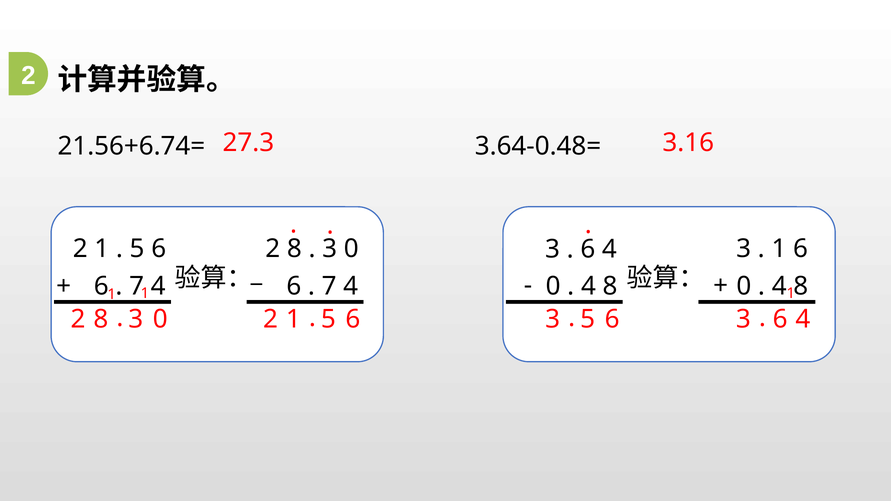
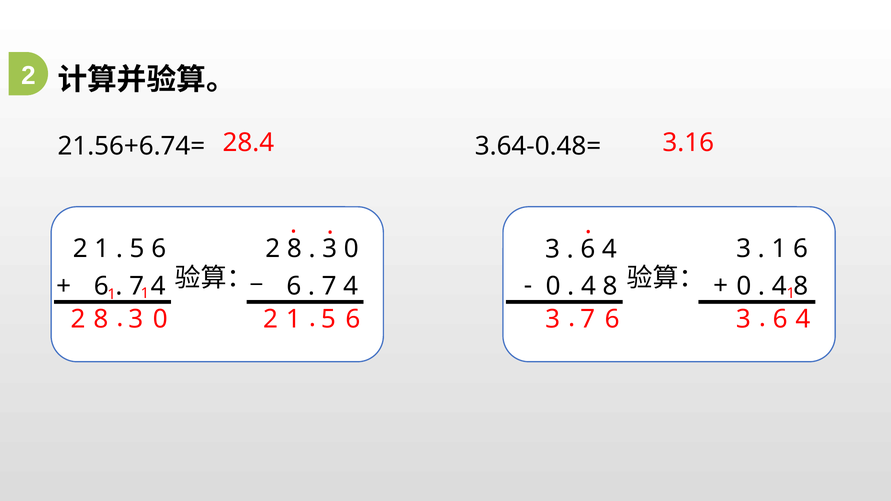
27.3: 27.3 -> 28.4
3 5: 5 -> 7
